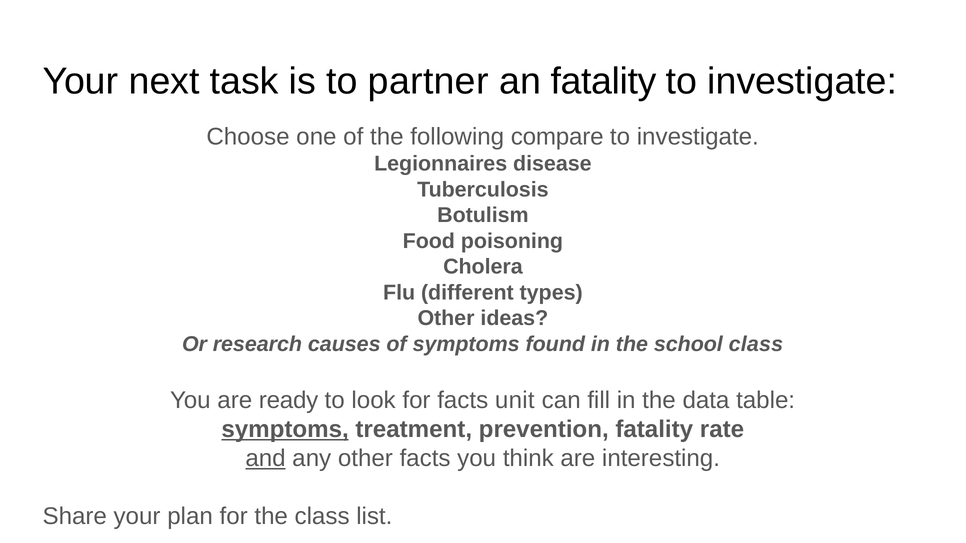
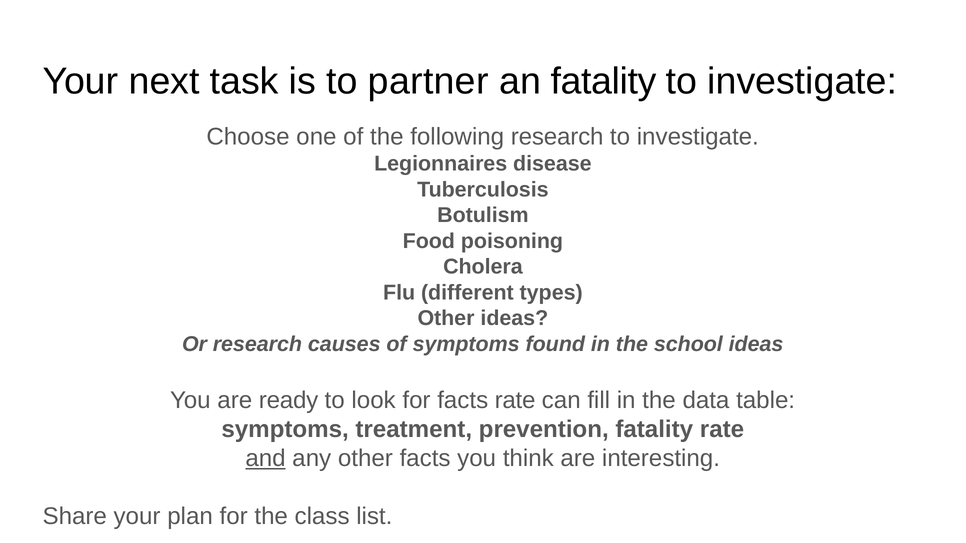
following compare: compare -> research
school class: class -> ideas
facts unit: unit -> rate
symptoms at (285, 430) underline: present -> none
